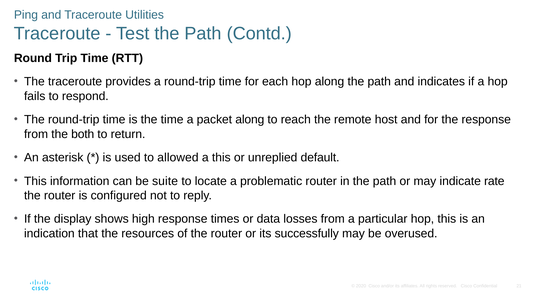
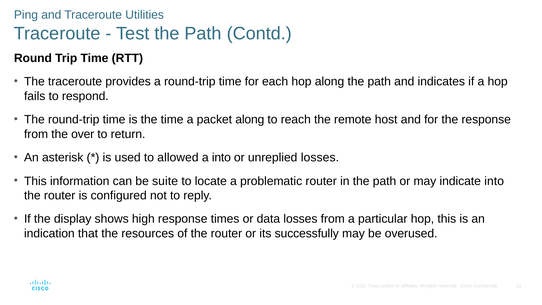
both: both -> over
a this: this -> into
unreplied default: default -> losses
indicate rate: rate -> into
